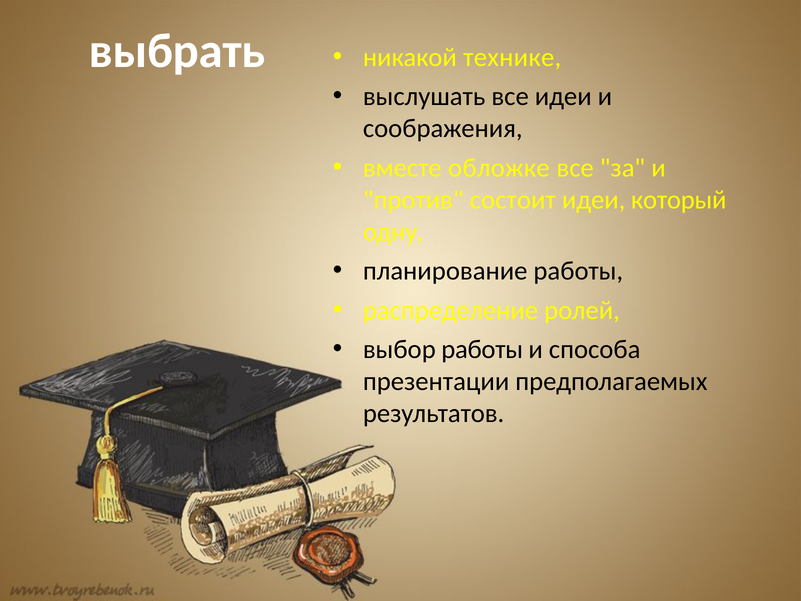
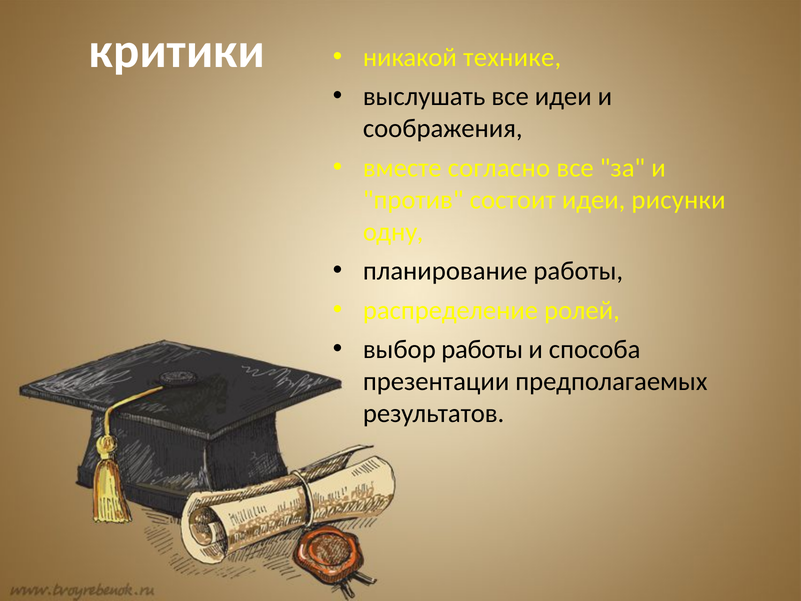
выбрать: выбрать -> критики
обложке: обложке -> согласно
который: который -> рисунки
